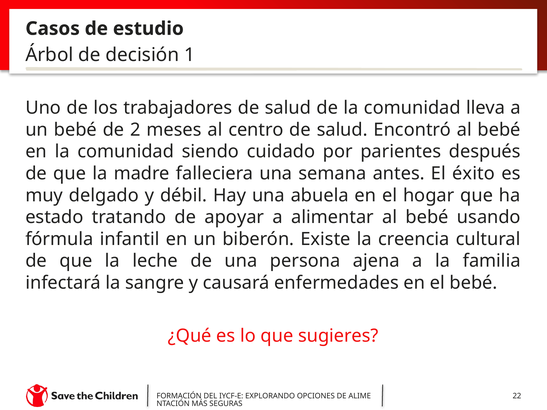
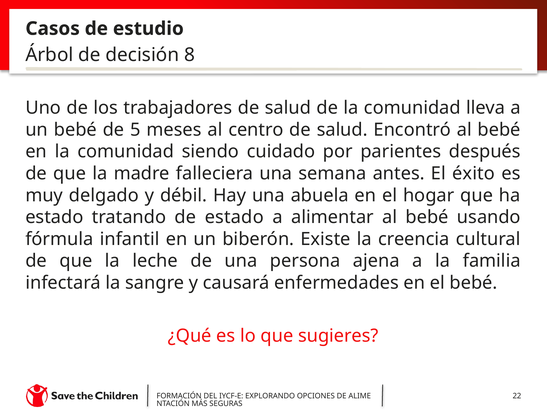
1: 1 -> 8
2: 2 -> 5
de apoyar: apoyar -> estado
